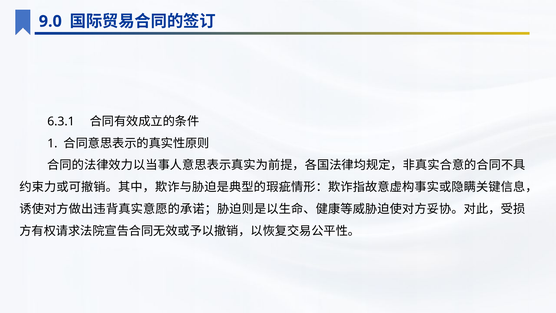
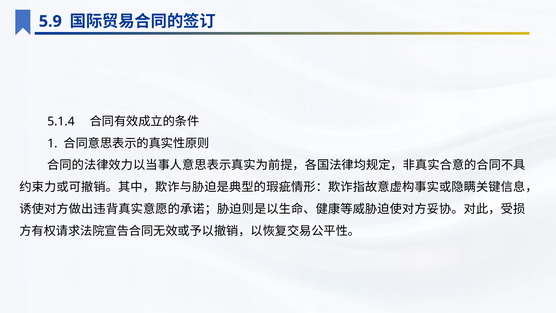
9.0: 9.0 -> 5.9
6.3.1: 6.3.1 -> 5.1.4
